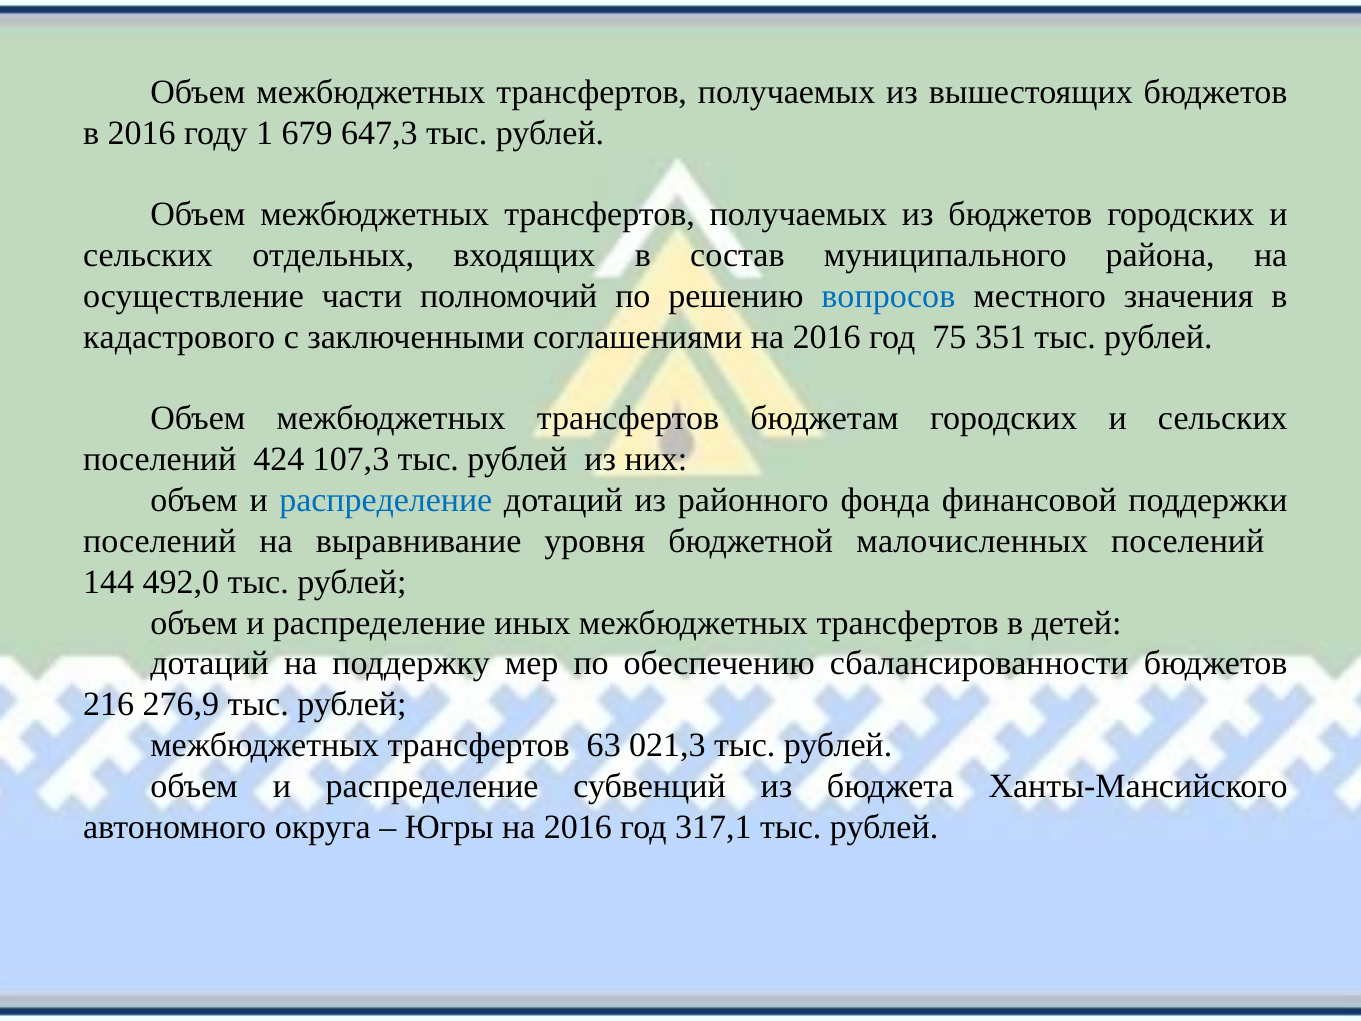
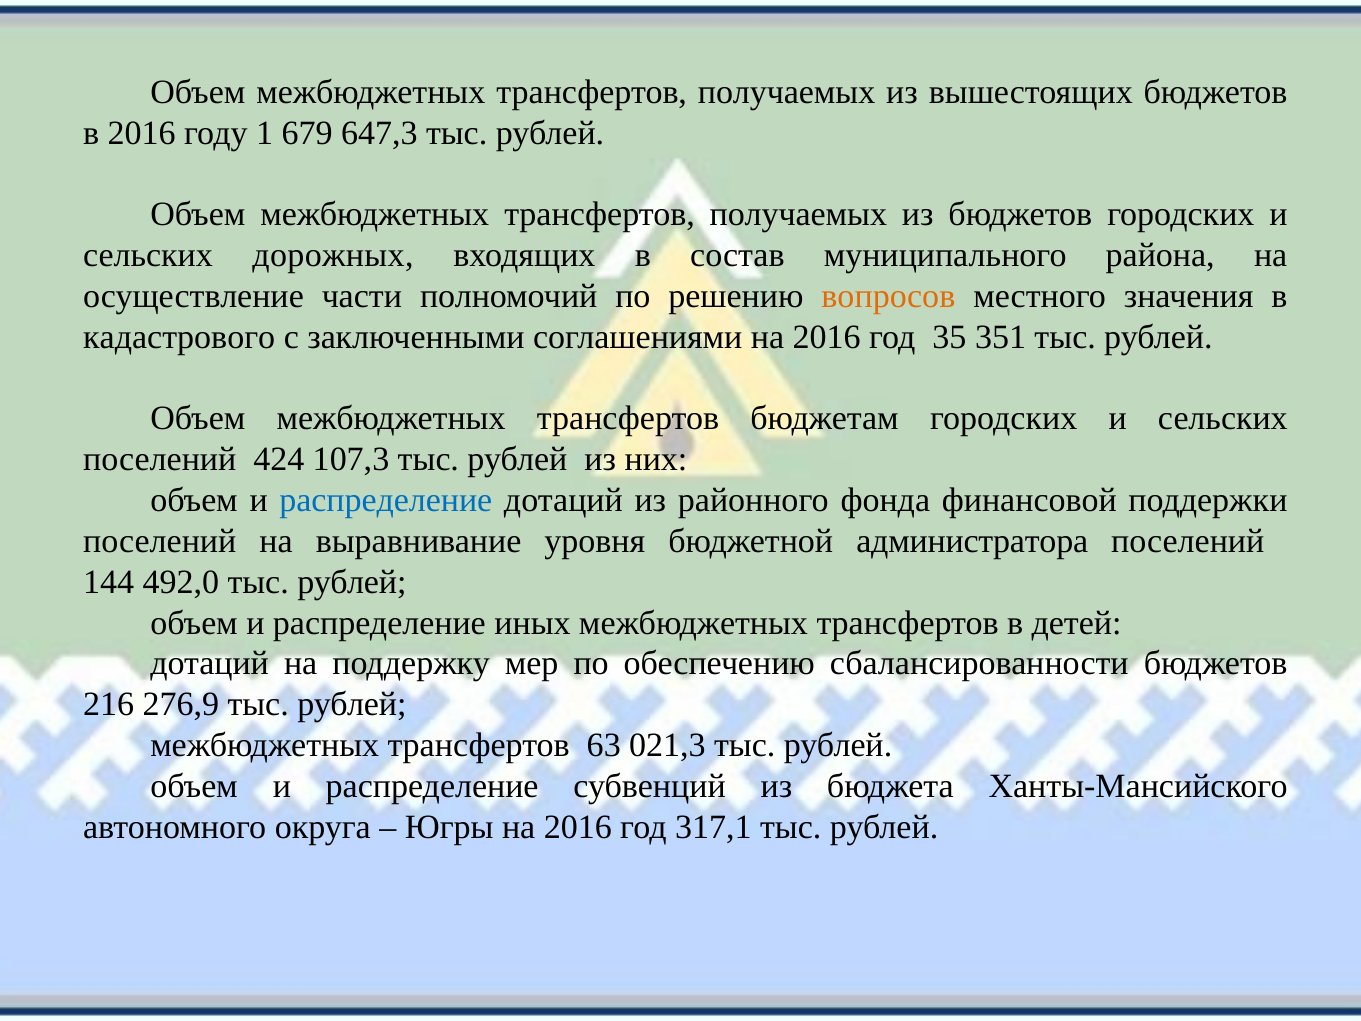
отдельных: отдельных -> дорожных
вопросов colour: blue -> orange
75: 75 -> 35
малочисленных: малочисленных -> администратора
